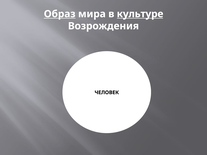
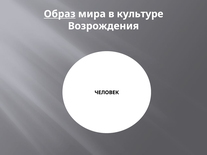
культуре underline: present -> none
